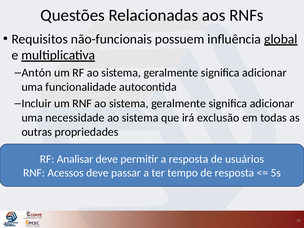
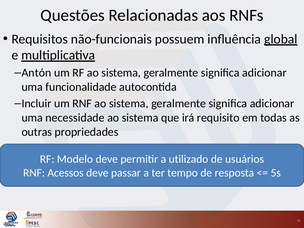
exclusão: exclusão -> requisito
Analisar: Analisar -> Modelo
a resposta: resposta -> utilizado
